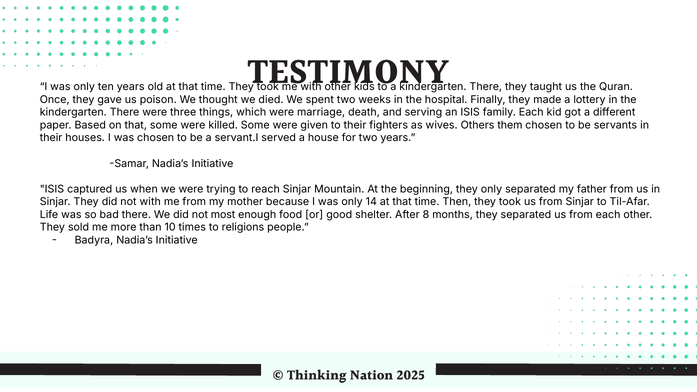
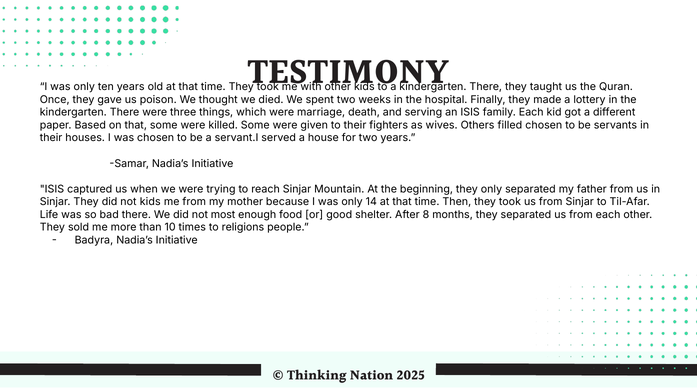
them: them -> filled
not with: with -> kids
